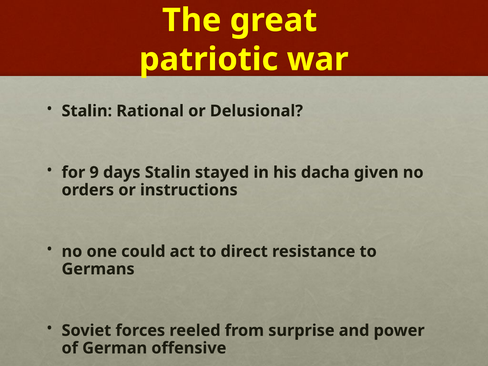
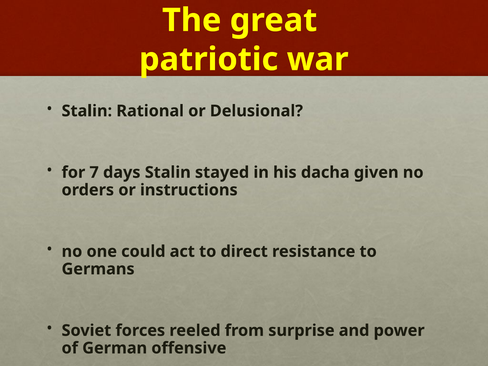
9: 9 -> 7
